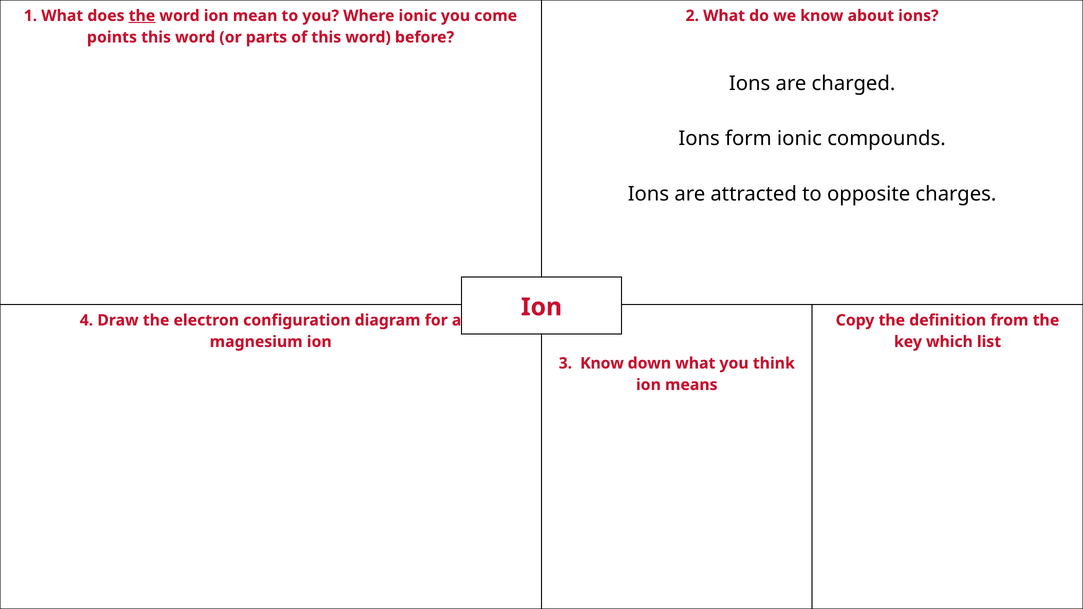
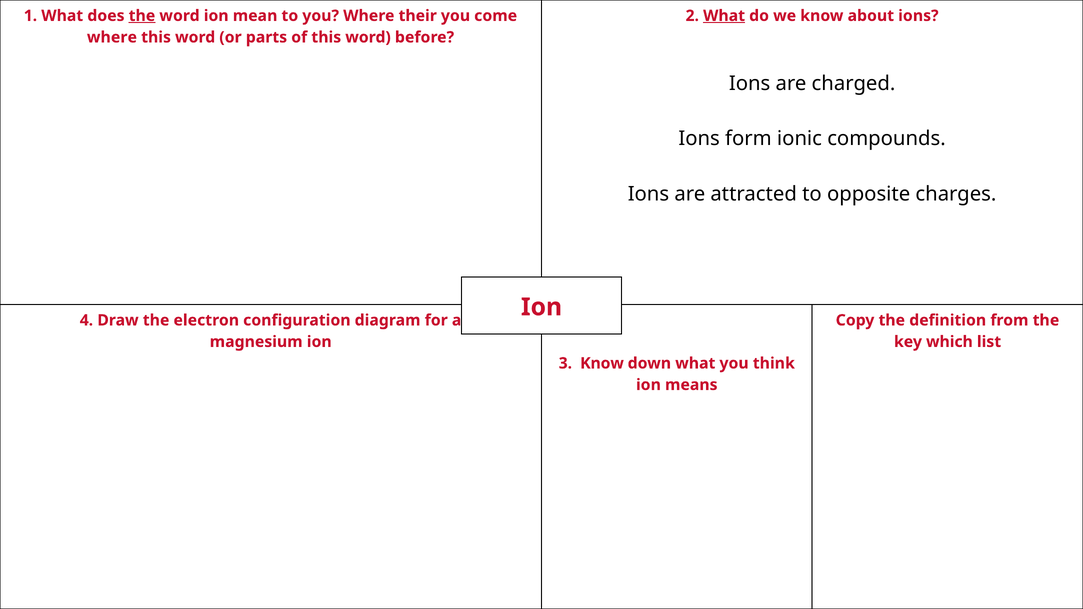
Where ionic: ionic -> their
What at (724, 16) underline: none -> present
points at (112, 37): points -> where
